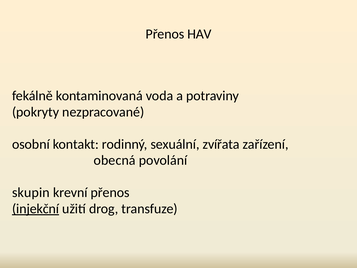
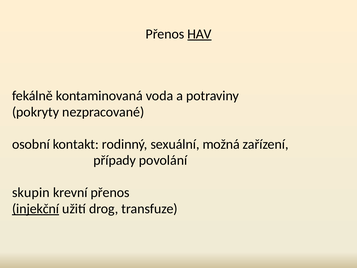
HAV underline: none -> present
zvířata: zvířata -> možná
obecná: obecná -> případy
